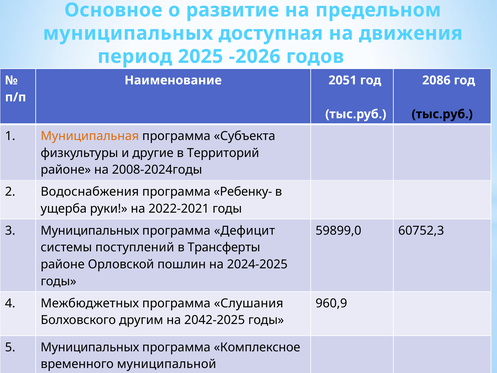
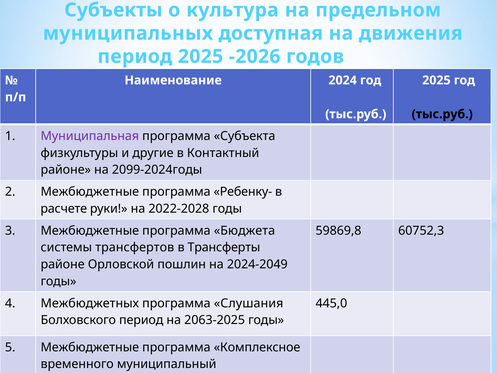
Основное: Основное -> Субъекты
о развитие: развитие -> культура
Наименование 2051: 2051 -> 2024
2086 at (436, 80): 2086 -> 2025
Муниципальная at (90, 136) colour: orange -> purple
в Территорий: Территорий -> Контактный
2008-2024годы: 2008-2024годы -> 2099-2024годы
2 Водоснабжения: Водоснабжения -> Межбюджетные
ущерба: ущерба -> расчете
2022-2021: 2022-2021 -> 2022-2028
3 Муниципальных: Муниципальных -> Межбюджетные
Дефицит: Дефицит -> Бюджета
59899,0: 59899,0 -> 59869,8
поступлений: поступлений -> трансфертов
2024-2025 at (257, 264): 2024-2025 -> 2024-2049
960,9: 960,9 -> 445,0
Болховского другим: другим -> период
2042-2025: 2042-2025 -> 2063-2025
5 Муниципальных: Муниципальных -> Межбюджетные
временного муниципальной: муниципальной -> муниципальный
